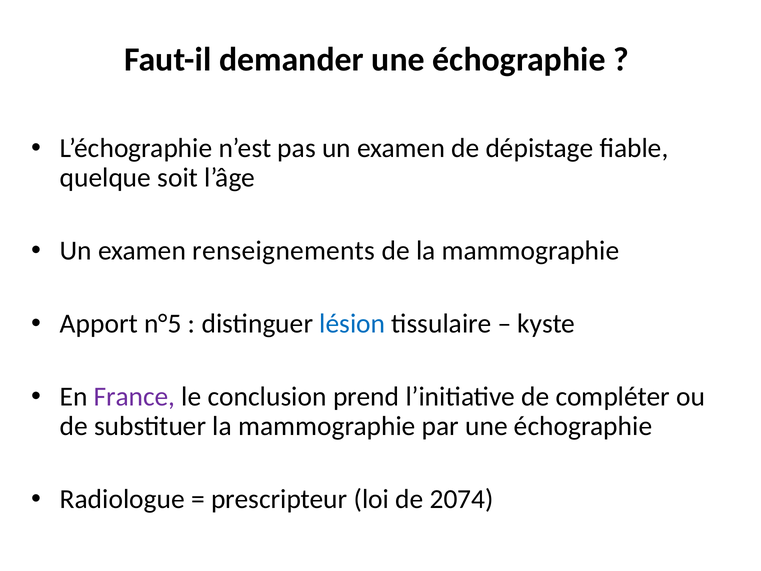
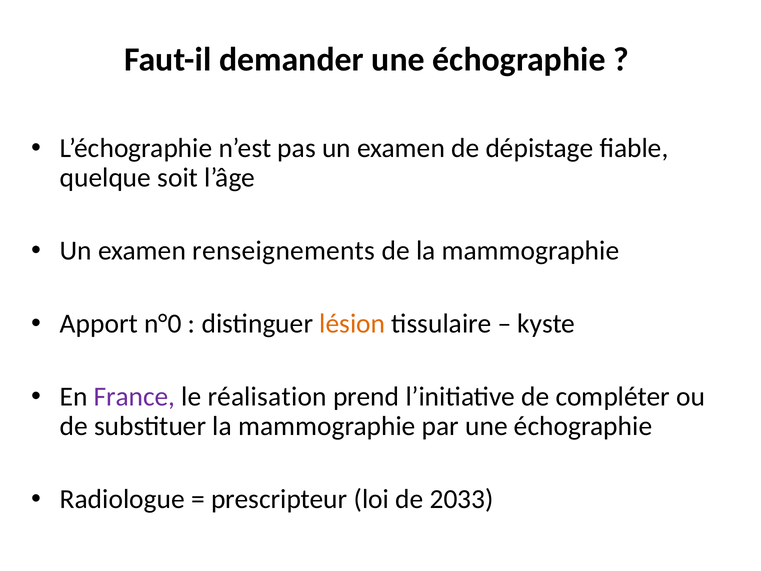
n°5: n°5 -> n°0
lésion colour: blue -> orange
conclusion: conclusion -> réalisation
2074: 2074 -> 2033
